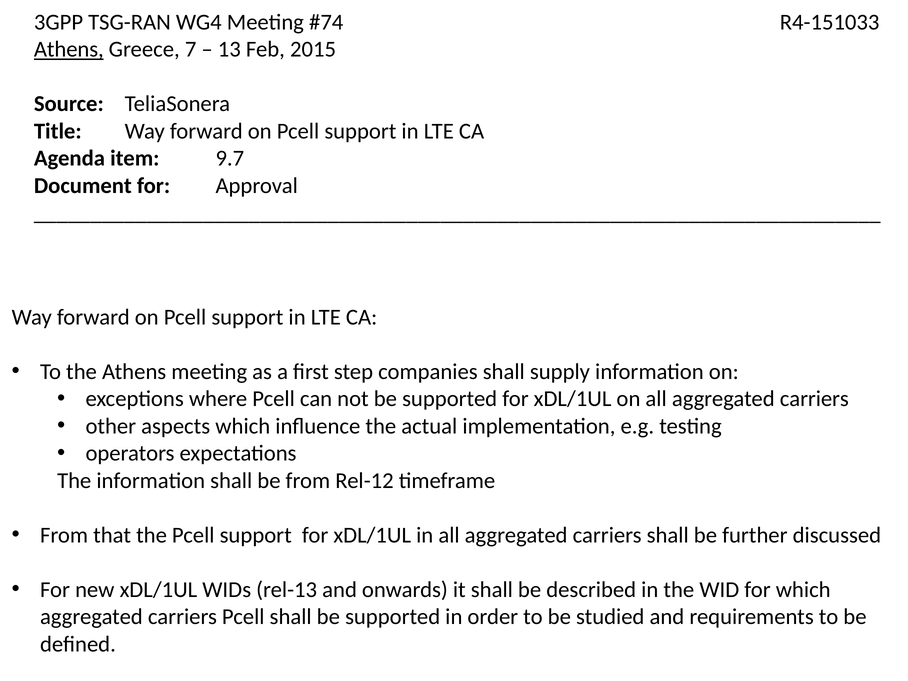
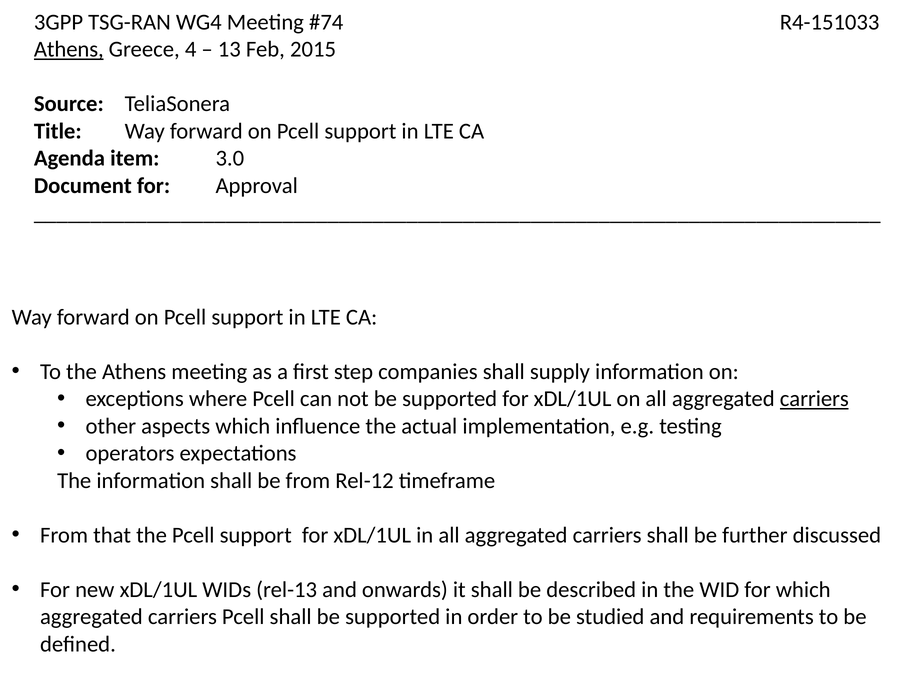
7: 7 -> 4
9.7: 9.7 -> 3.0
carriers at (814, 399) underline: none -> present
